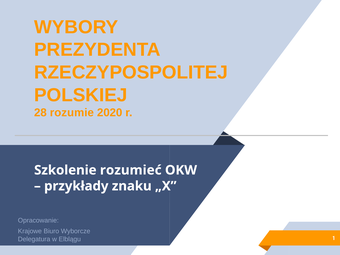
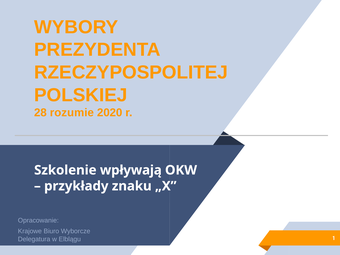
rozumieć: rozumieć -> wpływają
